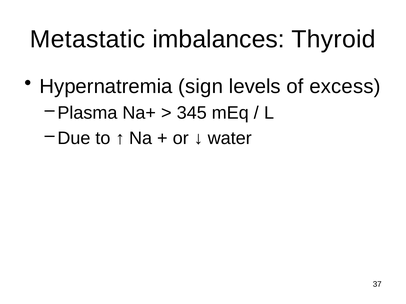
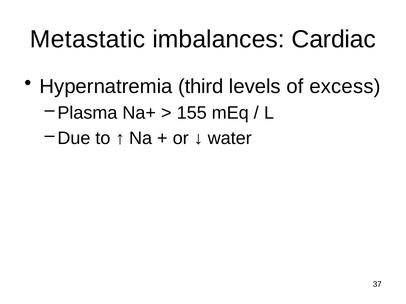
Thyroid: Thyroid -> Cardiac
sign: sign -> third
345: 345 -> 155
